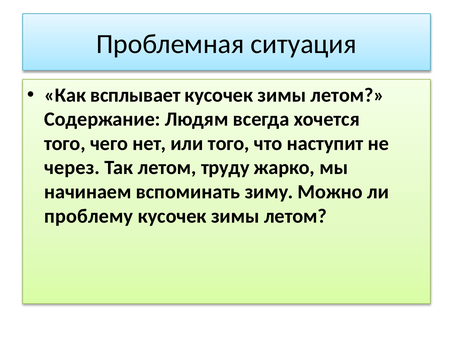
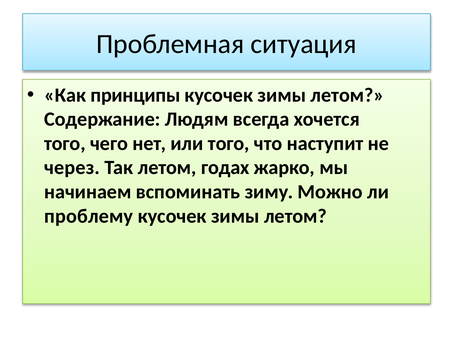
всплывает: всплывает -> принципы
труду: труду -> годах
